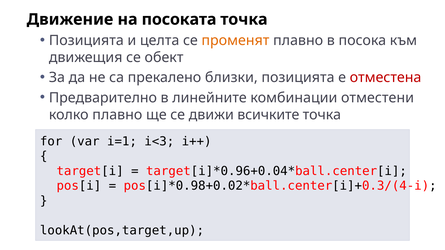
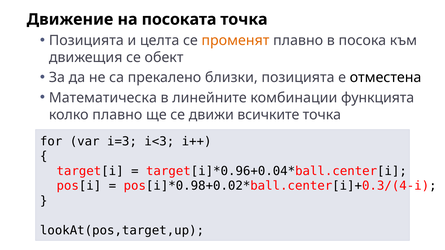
отместена colour: red -> black
Предварително: Предварително -> Математическа
отместени: отместени -> функцията
i=1: i=1 -> i=3
